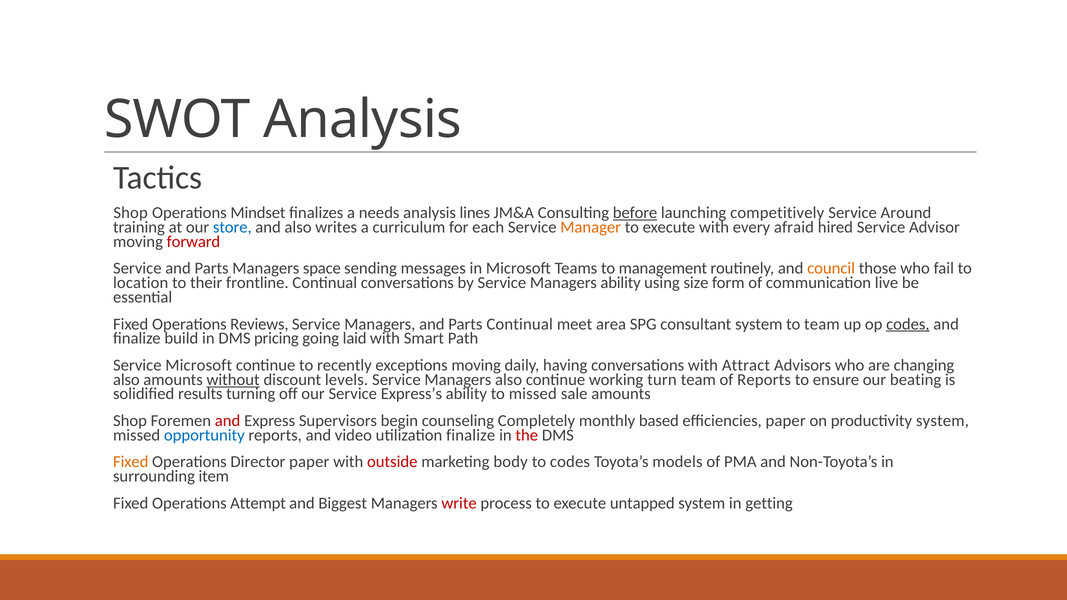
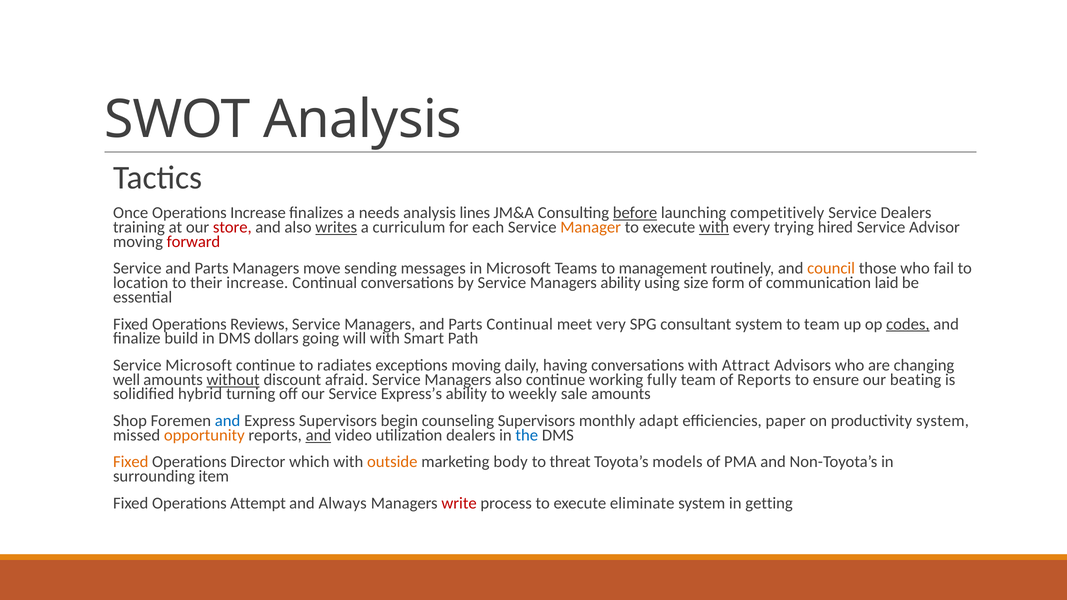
Shop at (131, 213): Shop -> Once
Operations Mindset: Mindset -> Increase
Service Around: Around -> Dealers
store colour: blue -> red
writes underline: none -> present
with at (714, 227) underline: none -> present
afraid: afraid -> trying
space: space -> move
their frontline: frontline -> increase
live: live -> laid
area: area -> very
pricing: pricing -> dollars
laid: laid -> will
recently: recently -> radiates
also at (126, 380): also -> well
levels: levels -> afraid
turn: turn -> fully
results: results -> hybrid
to missed: missed -> weekly
and at (228, 421) colour: red -> blue
counseling Completely: Completely -> Supervisors
based: based -> adapt
opportunity colour: blue -> orange
and at (318, 435) underline: none -> present
utilization finalize: finalize -> dealers
the colour: red -> blue
Director paper: paper -> which
outside colour: red -> orange
to codes: codes -> threat
Biggest: Biggest -> Always
untapped: untapped -> eliminate
